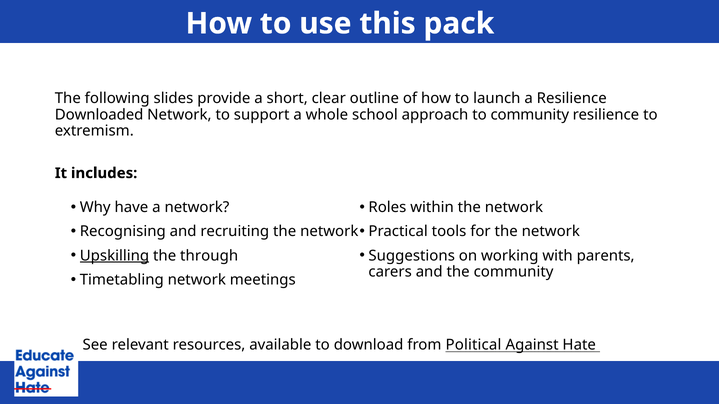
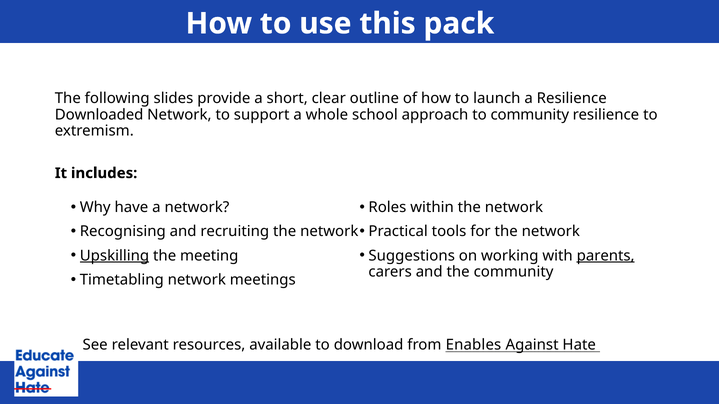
through: through -> meeting
parents underline: none -> present
Political: Political -> Enables
